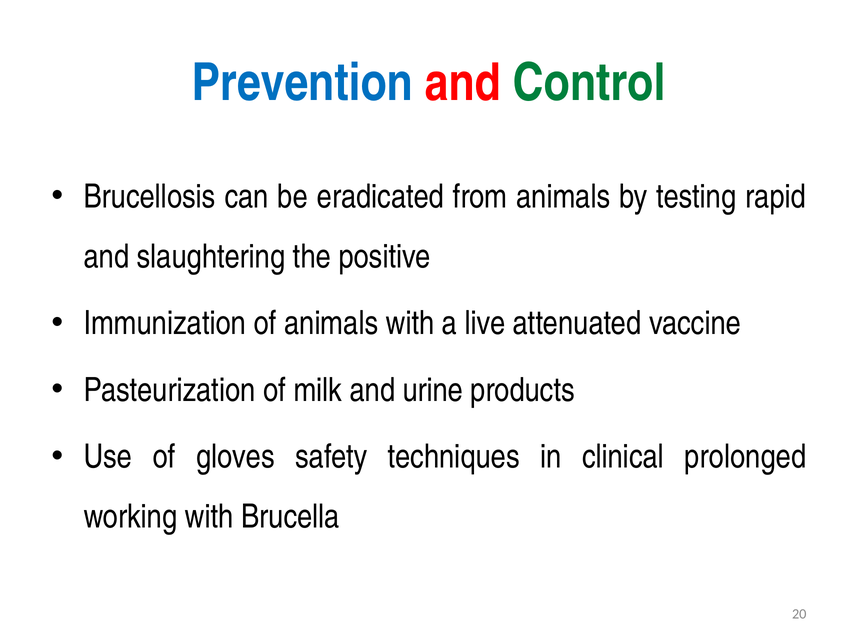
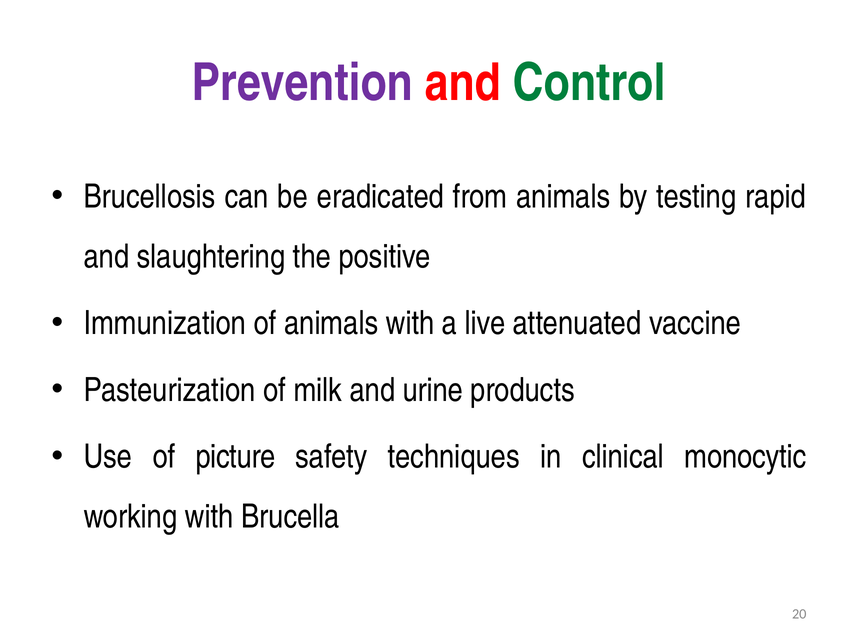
Prevention colour: blue -> purple
gloves: gloves -> picture
prolonged: prolonged -> monocytic
